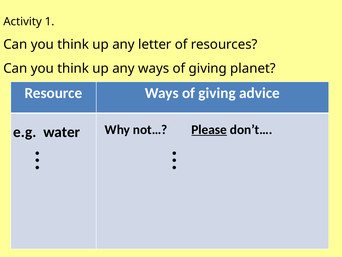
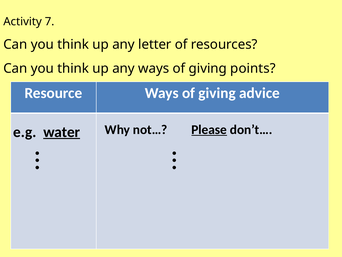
1: 1 -> 7
planet: planet -> points
water underline: none -> present
